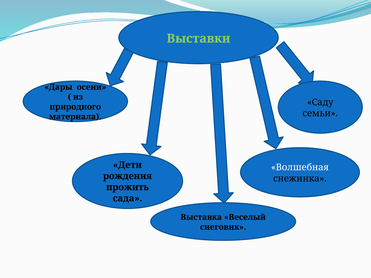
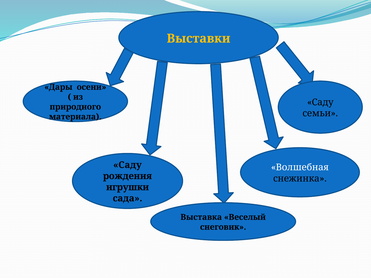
Выставки colour: light green -> yellow
Дети at (127, 165): Дети -> Саду
прожить: прожить -> игрушки
